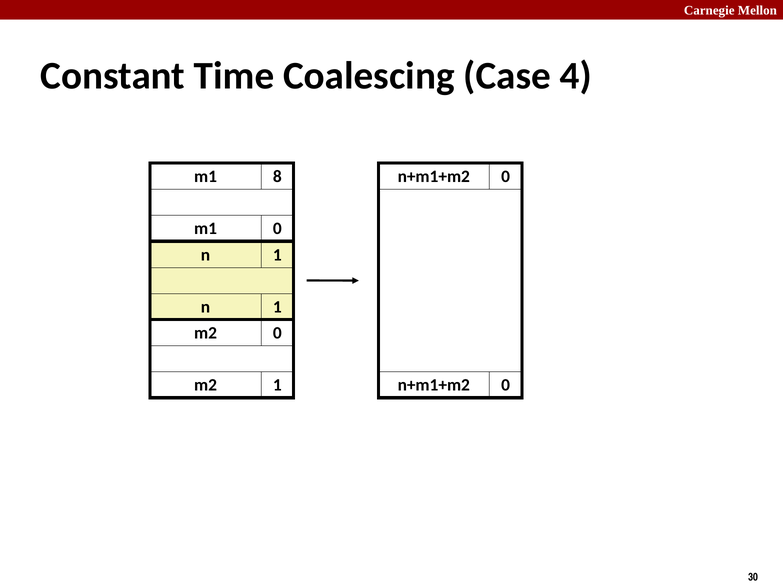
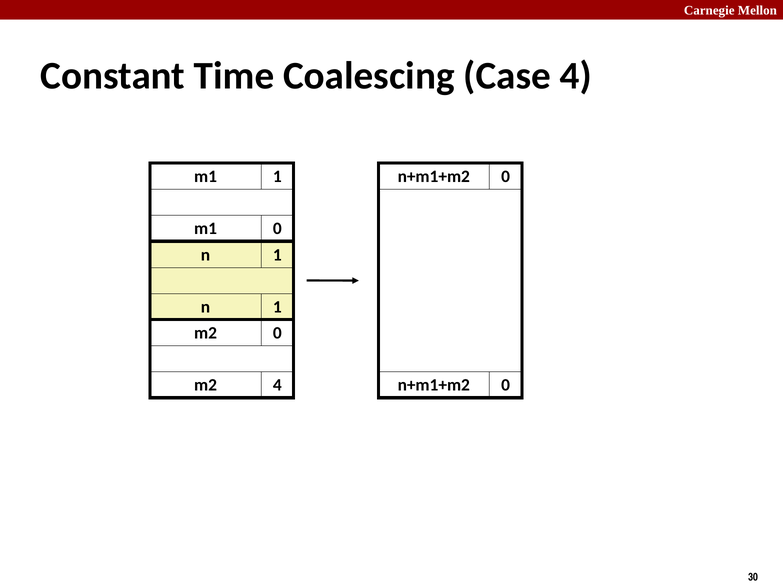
m1 8: 8 -> 1
m2 1: 1 -> 4
